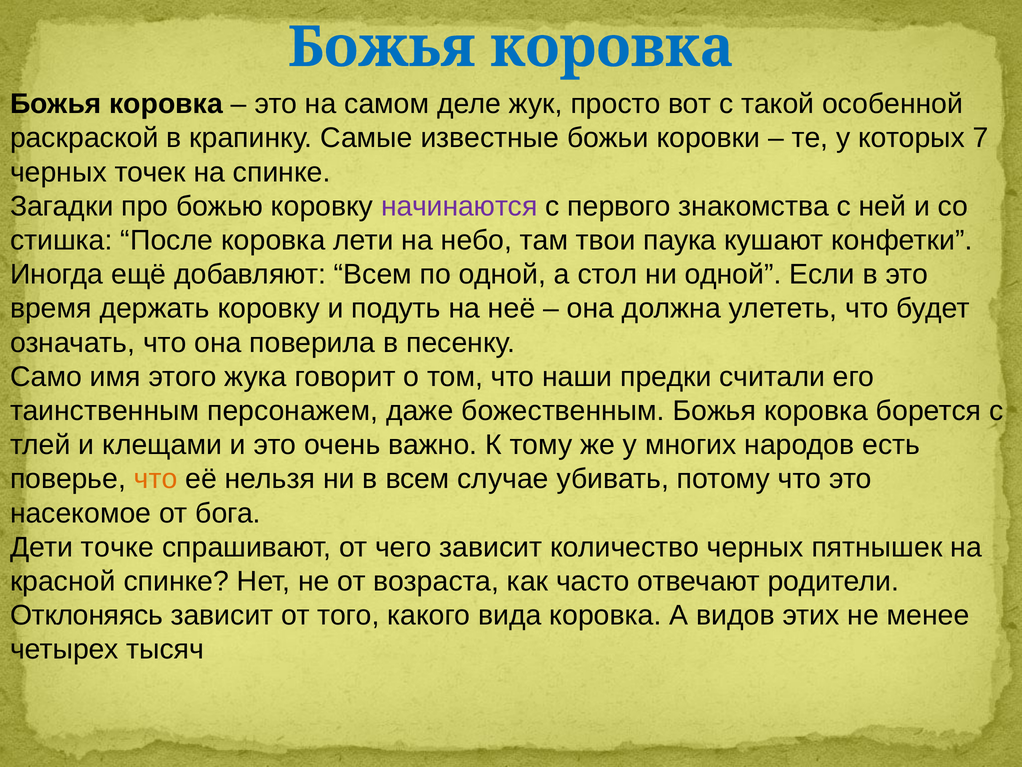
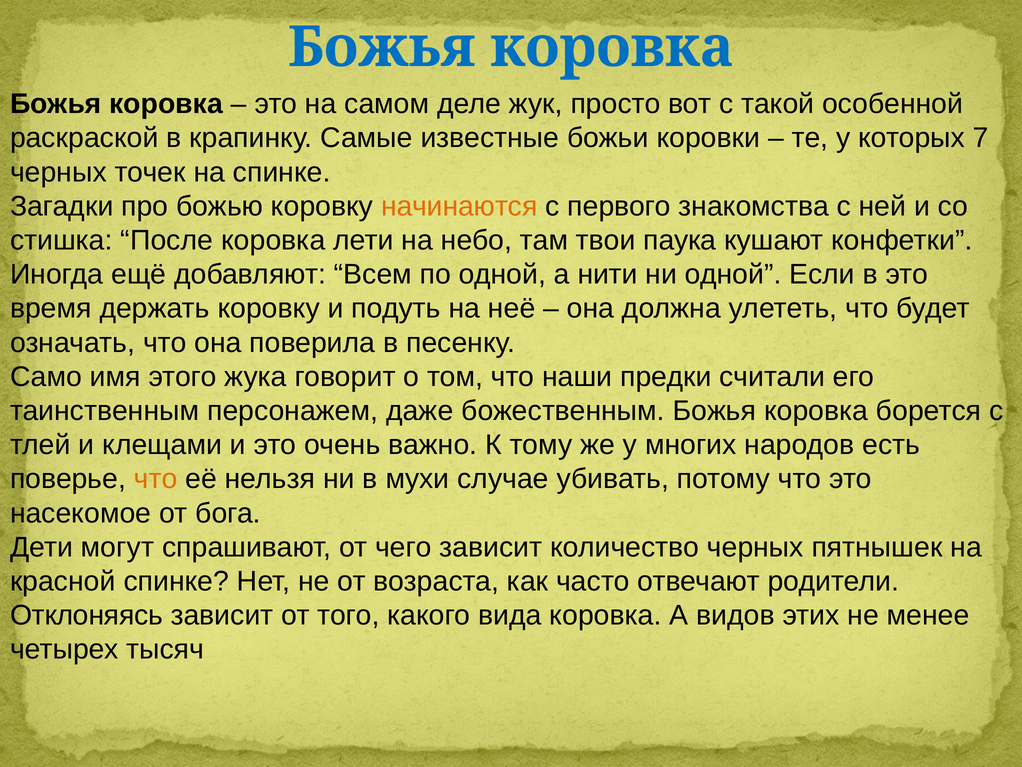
начинаются colour: purple -> orange
стол: стол -> нити
в всем: всем -> мухи
точке: точке -> могут
